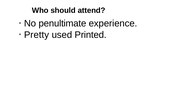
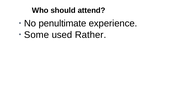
Pretty: Pretty -> Some
Printed: Printed -> Rather
